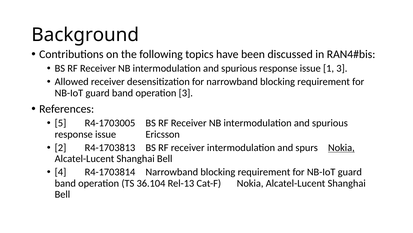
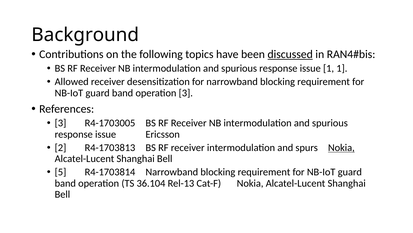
discussed underline: none -> present
1 3: 3 -> 1
5 at (60, 123): 5 -> 3
4: 4 -> 5
